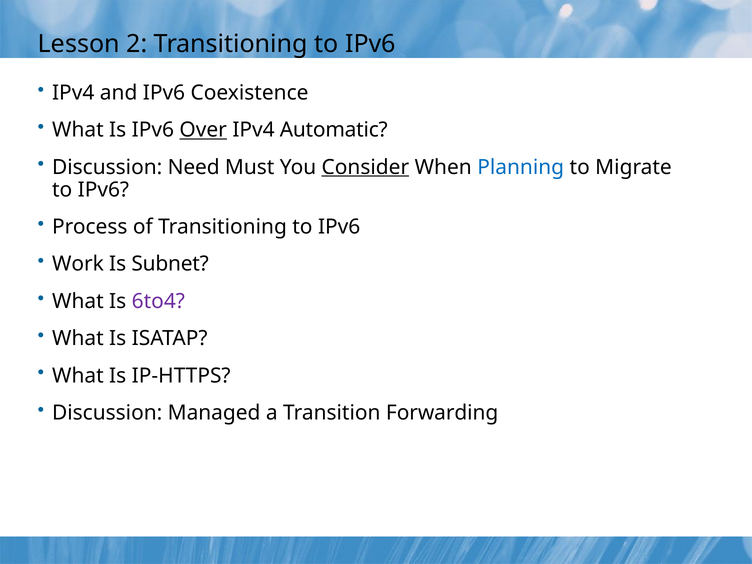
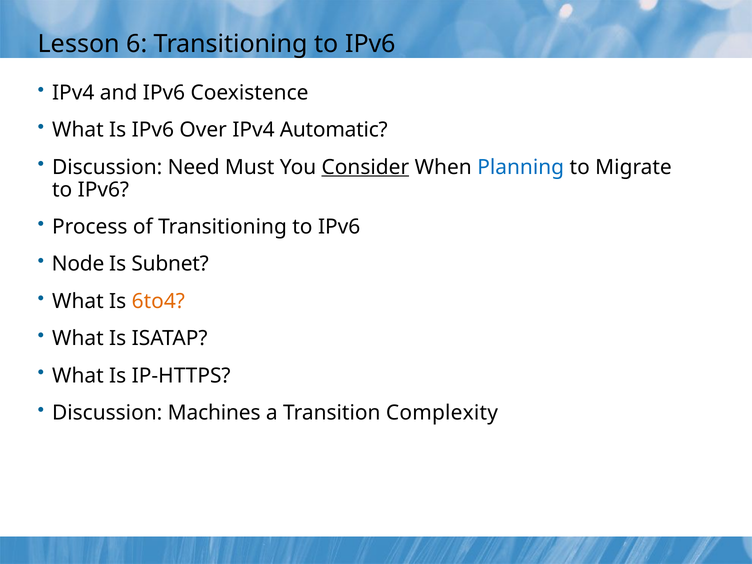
2: 2 -> 6
Over underline: present -> none
Work: Work -> Node
6to4 colour: purple -> orange
Managed: Managed -> Machines
Forwarding: Forwarding -> Complexity
